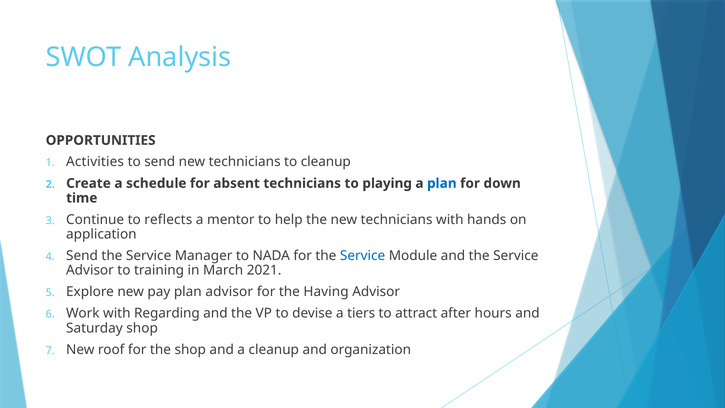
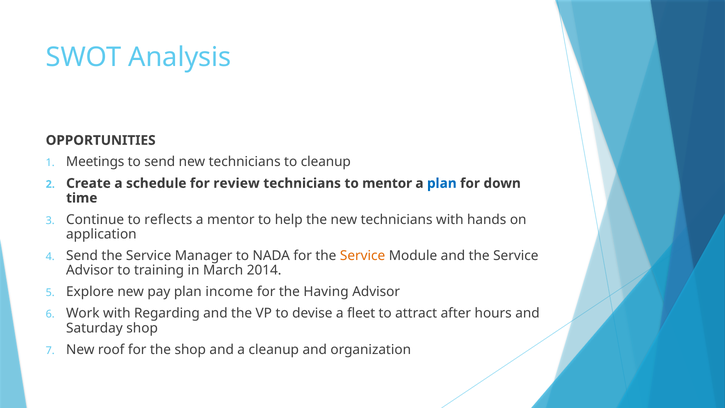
Activities: Activities -> Meetings
absent: absent -> review
to playing: playing -> mentor
Service at (363, 256) colour: blue -> orange
2021: 2021 -> 2014
plan advisor: advisor -> income
tiers: tiers -> fleet
